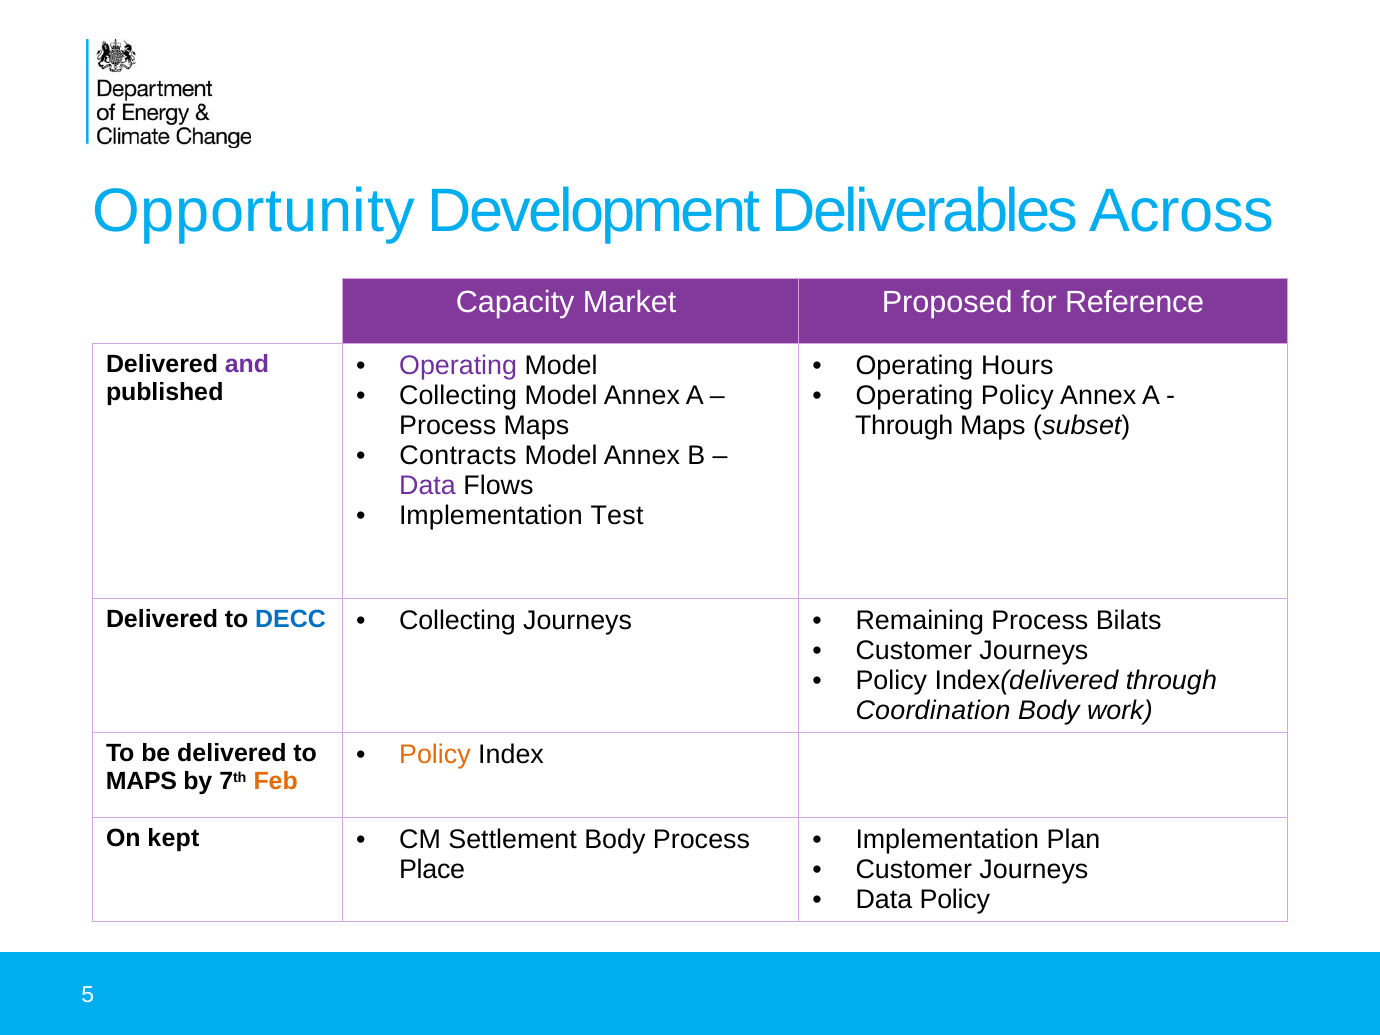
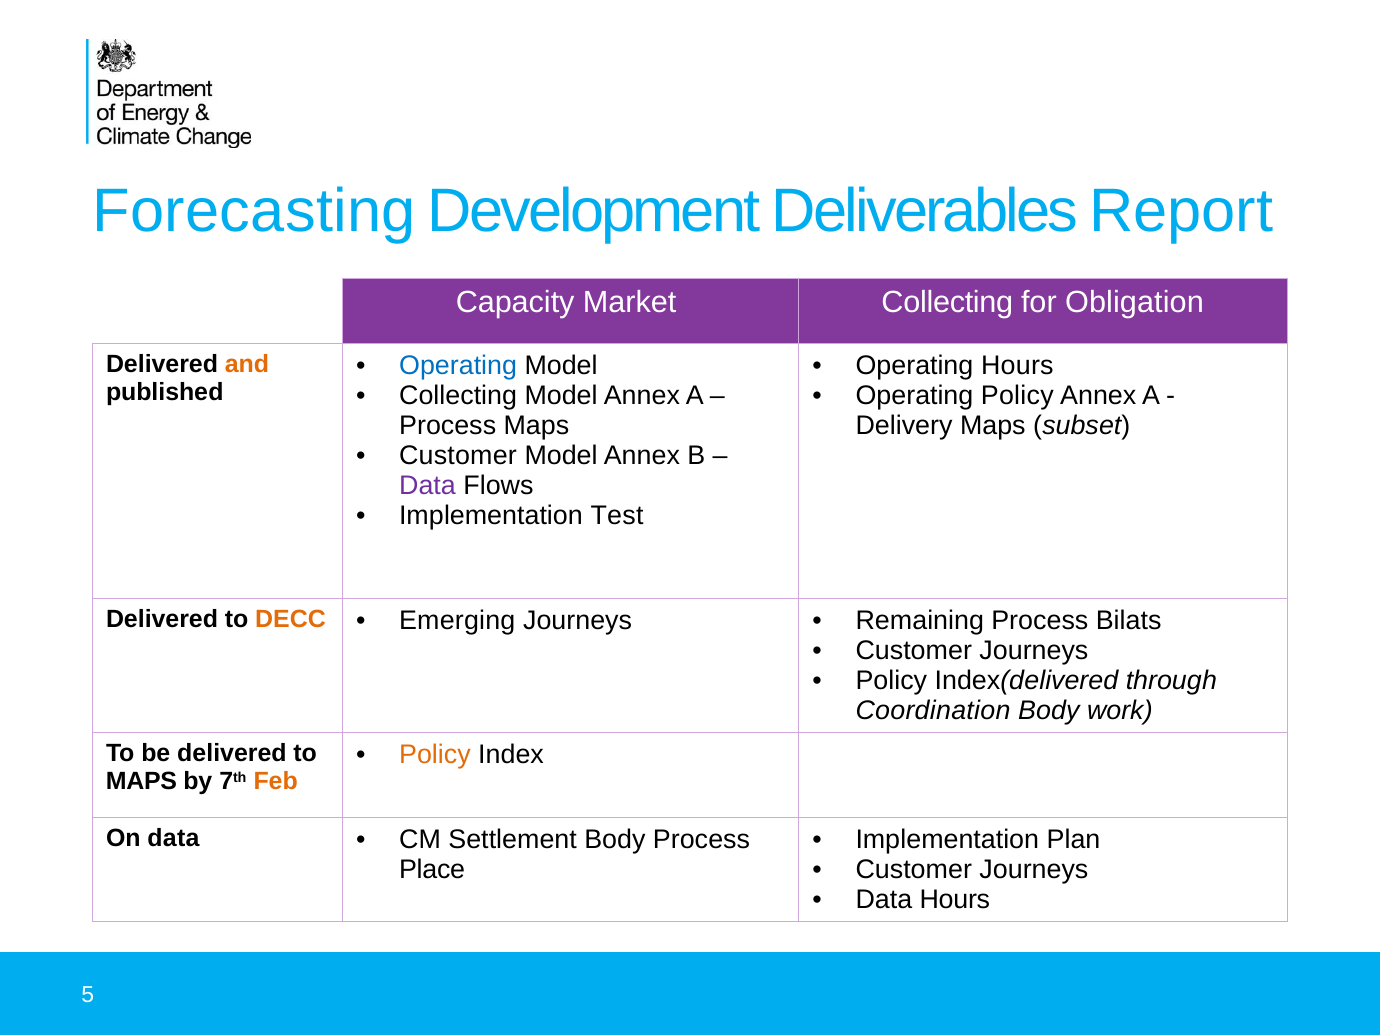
Opportunity: Opportunity -> Forecasting
Across: Across -> Report
Market Proposed: Proposed -> Collecting
Reference: Reference -> Obligation
and colour: purple -> orange
Operating at (458, 365) colour: purple -> blue
Through at (904, 426): Through -> Delivery
Contracts at (458, 456): Contracts -> Customer
DECC colour: blue -> orange
Collecting at (457, 620): Collecting -> Emerging
On kept: kept -> data
Data Policy: Policy -> Hours
